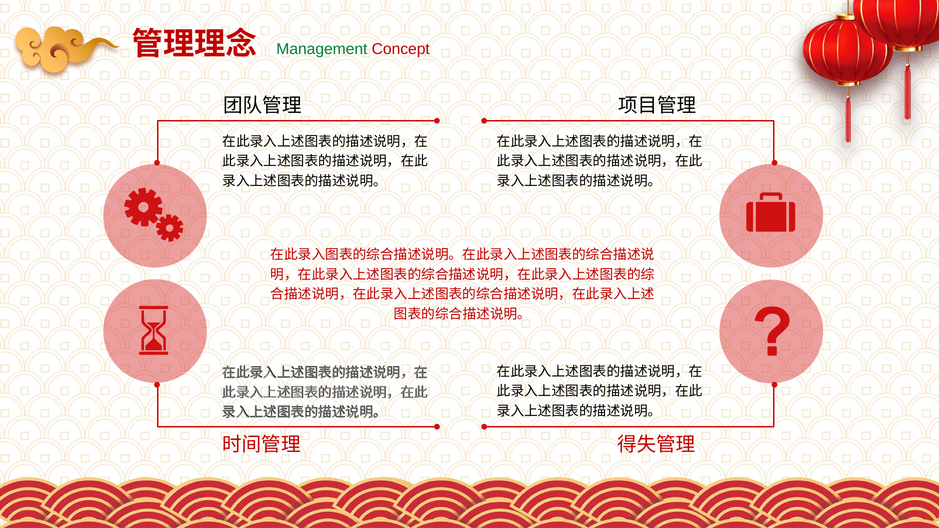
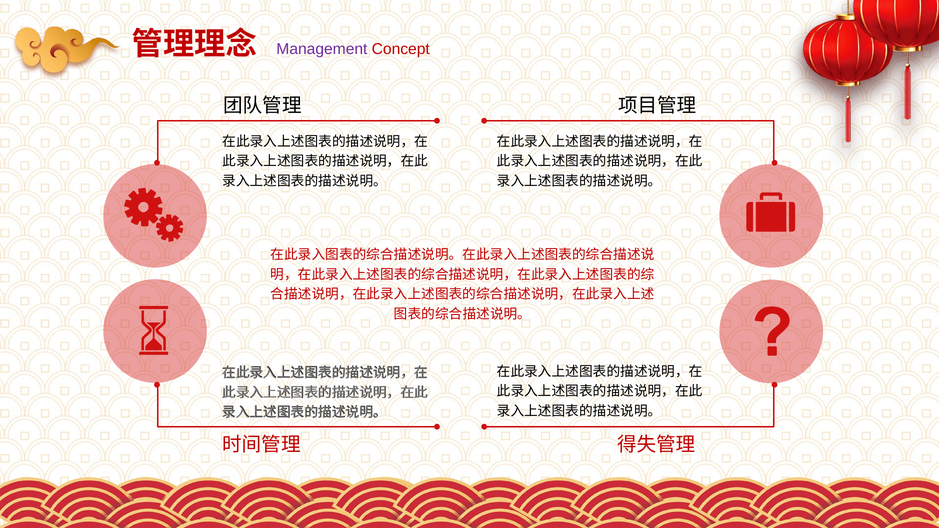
Management colour: green -> purple
